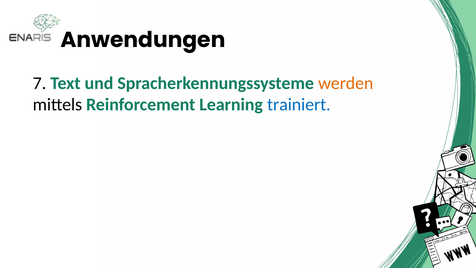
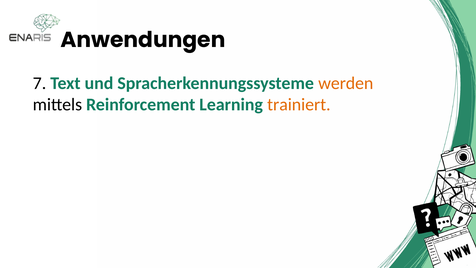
trainiert colour: blue -> orange
